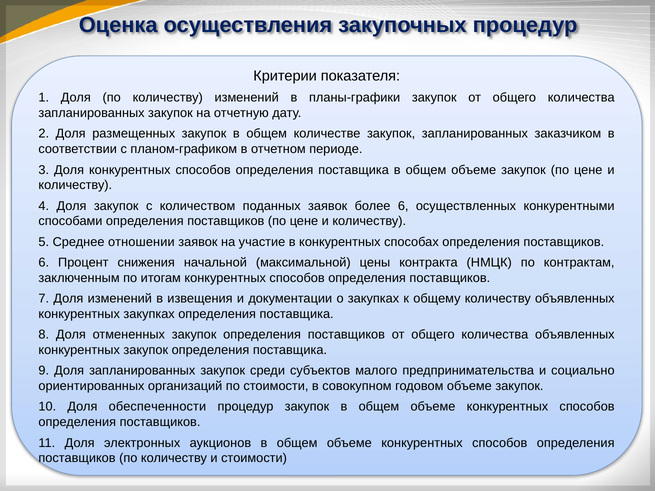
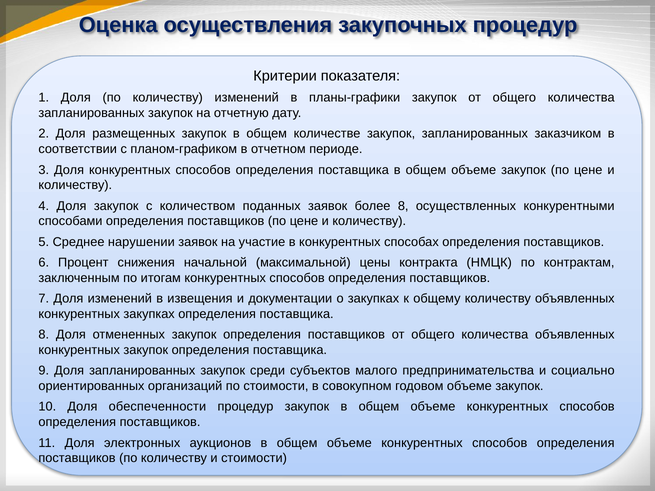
более 6: 6 -> 8
отношении: отношении -> нарушении
